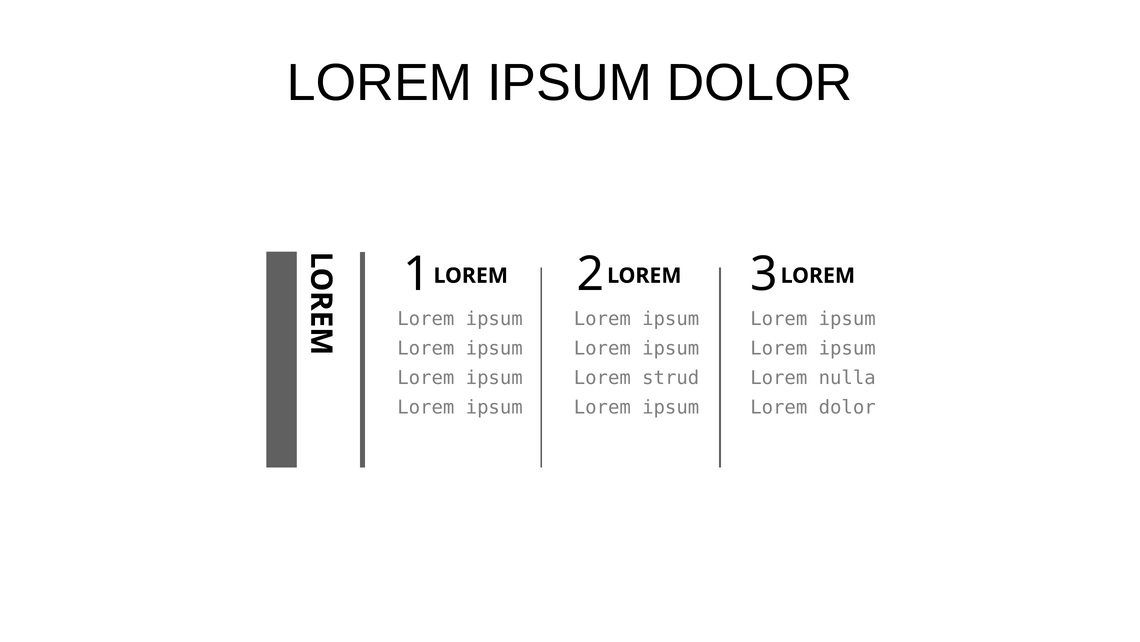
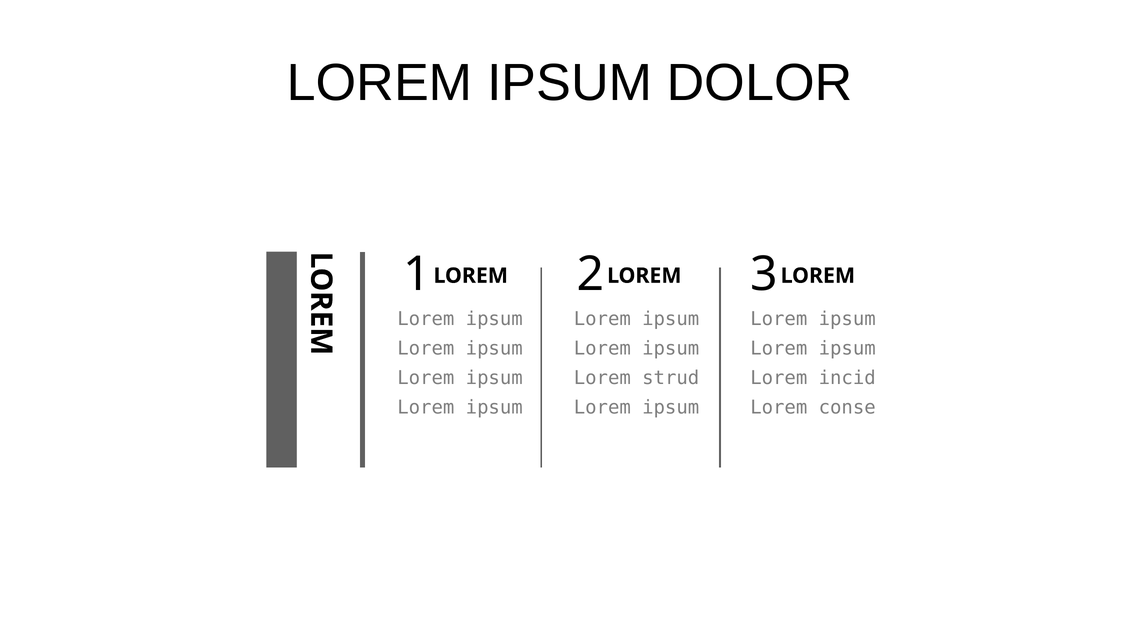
nulla: nulla -> incid
Lorem dolor: dolor -> conse
